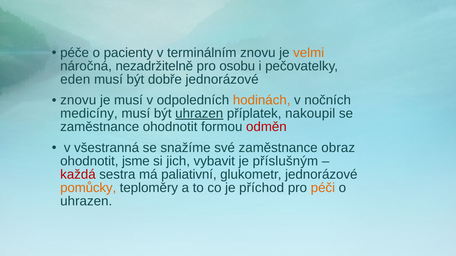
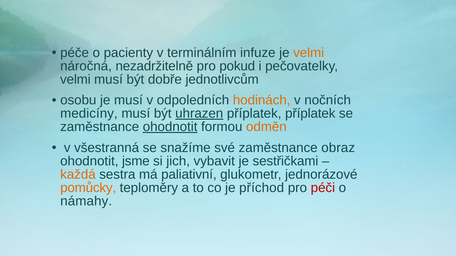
terminálním znovu: znovu -> infuze
osobu: osobu -> pokud
eden at (75, 79): eden -> velmi
dobře jednorázové: jednorázové -> jednotlivcům
znovu at (78, 100): znovu -> osobu
příplatek nakoupil: nakoupil -> příplatek
ohodnotit at (170, 127) underline: none -> present
odměn colour: red -> orange
příslušným: příslušným -> sestřičkami
každá colour: red -> orange
péči colour: orange -> red
uhrazen at (86, 201): uhrazen -> námahy
